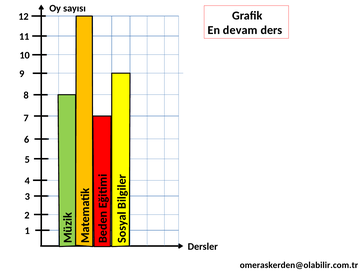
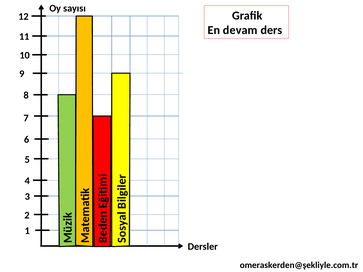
omeraskerden@olabilir.com.tr: omeraskerden@olabilir.com.tr -> omeraskerden@şekliyle.com.tr
